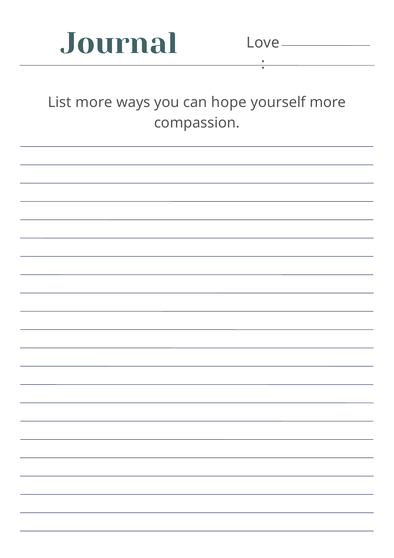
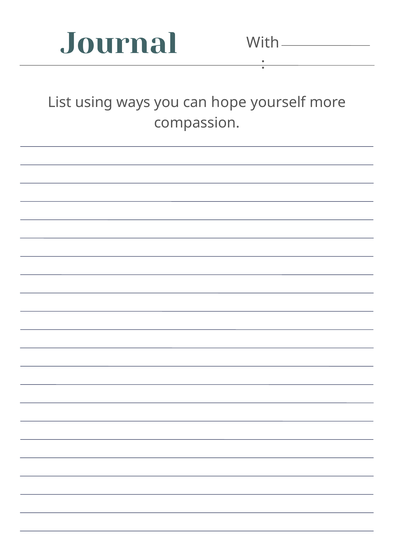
Love: Love -> With
List more: more -> using
